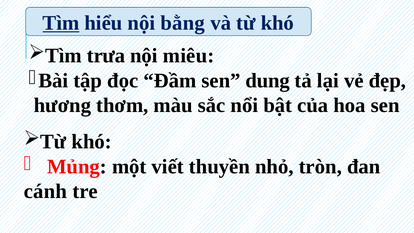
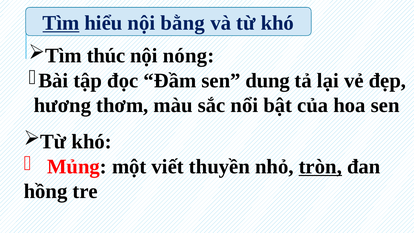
trưa: trưa -> thúc
miêu: miêu -> nóng
tròn underline: none -> present
cánh: cánh -> hồng
